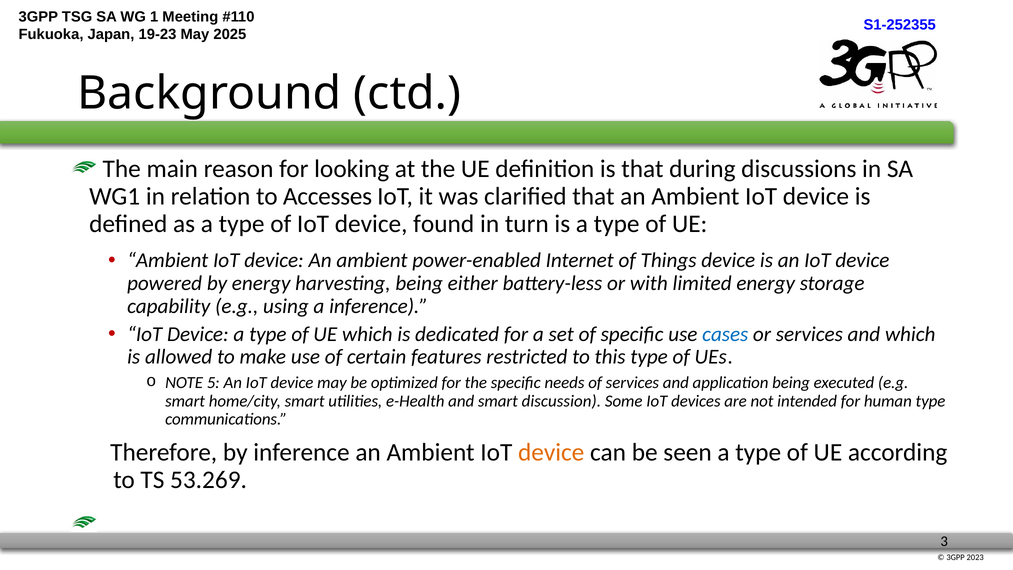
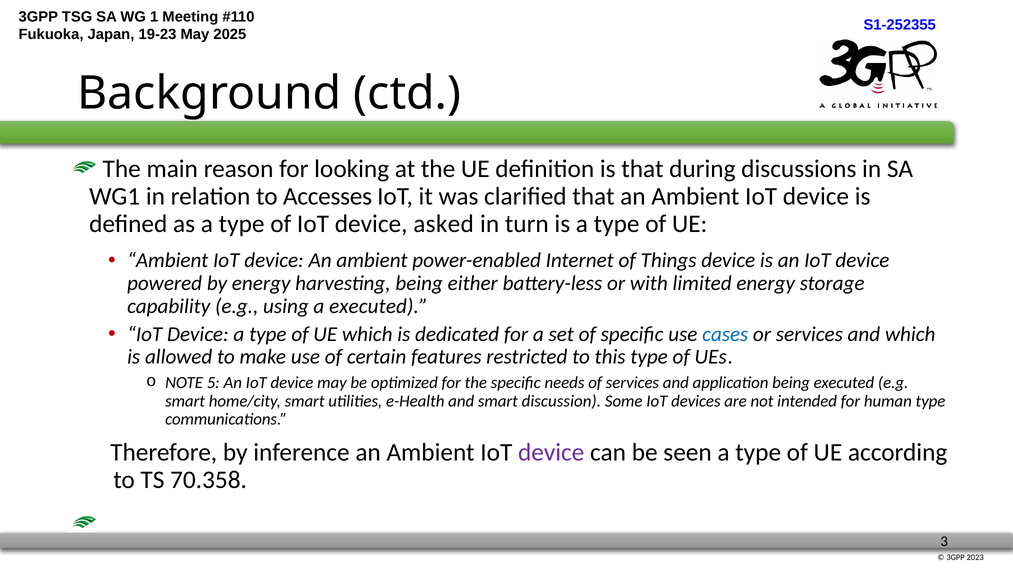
found: found -> asked
a inference: inference -> executed
device at (551, 452) colour: orange -> purple
53.269: 53.269 -> 70.358
